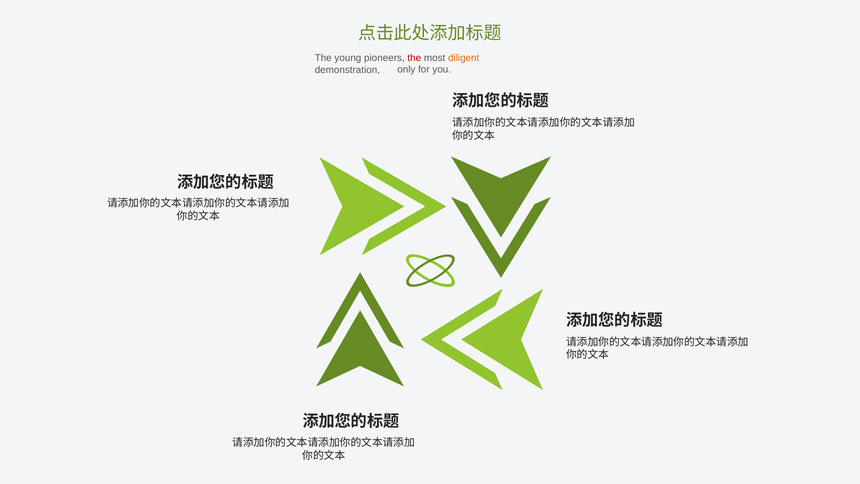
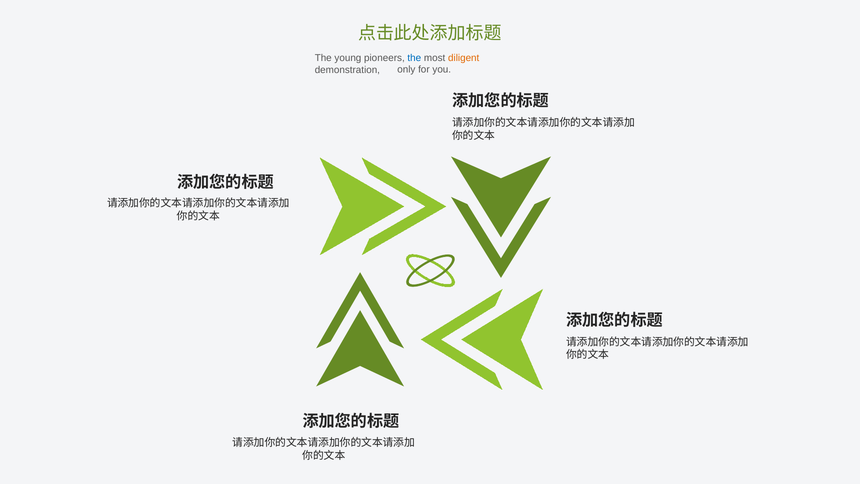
the at (414, 58) colour: red -> blue
